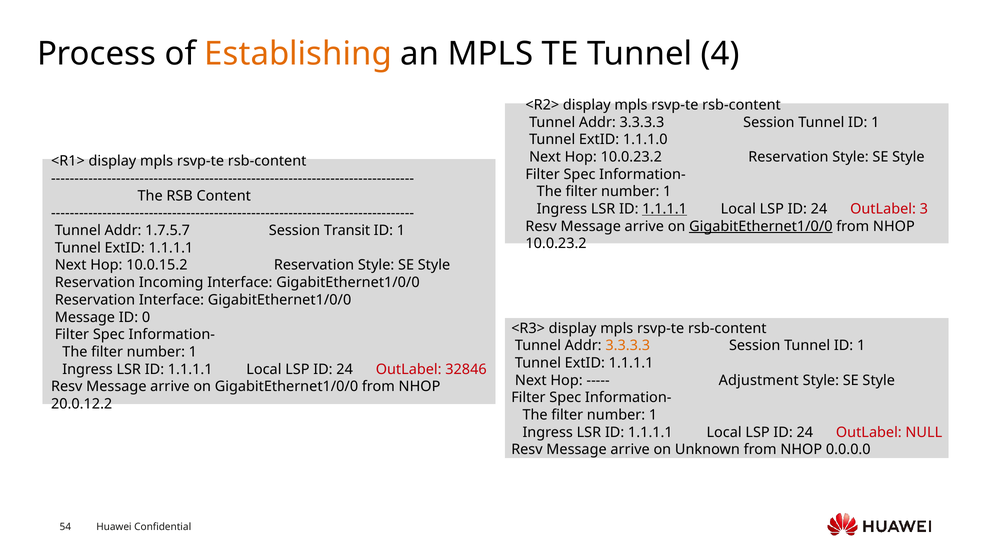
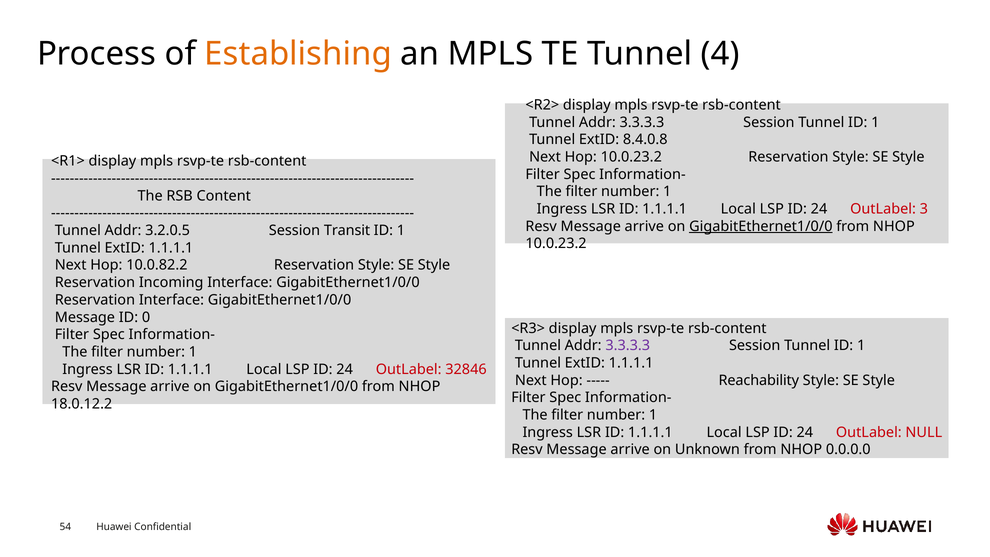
1.1.1.0: 1.1.1.0 -> 8.4.0.8
1.1.1.1 at (665, 209) underline: present -> none
1.7.5.7: 1.7.5.7 -> 3.2.0.5
10.0.15.2: 10.0.15.2 -> 10.0.82.2
3.3.3.3 at (628, 346) colour: orange -> purple
Adjustment: Adjustment -> Reachability
20.0.12.2: 20.0.12.2 -> 18.0.12.2
